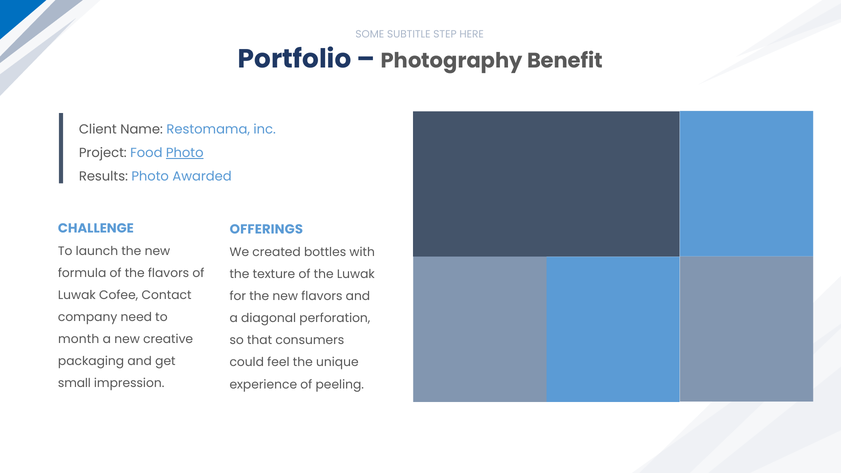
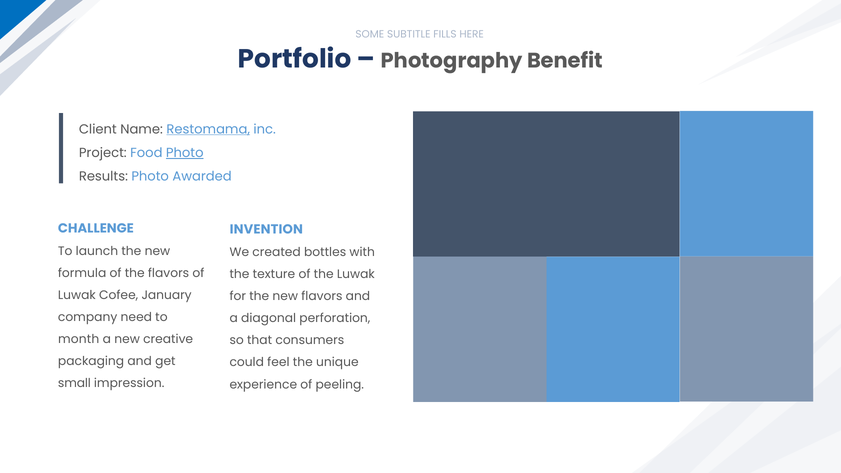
STEP: STEP -> FILLS
Restomama underline: none -> present
OFFERINGS: OFFERINGS -> INVENTION
Contact: Contact -> January
